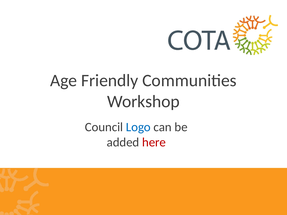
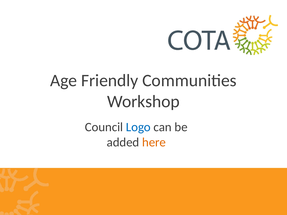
here colour: red -> orange
